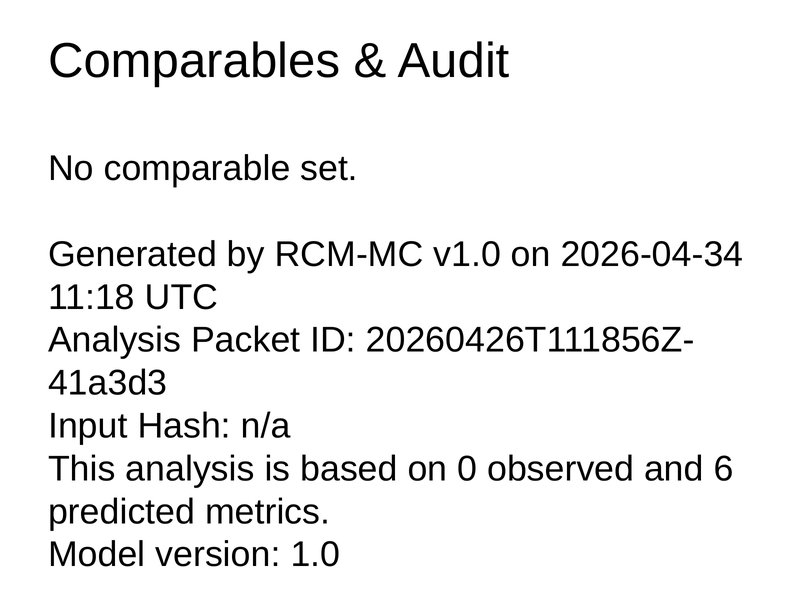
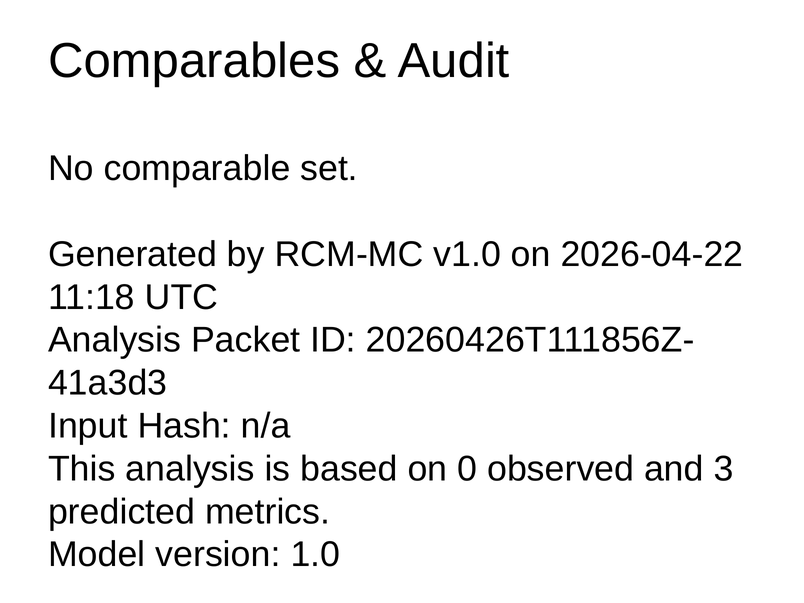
2026-04-34: 2026-04-34 -> 2026-04-22
6: 6 -> 3
